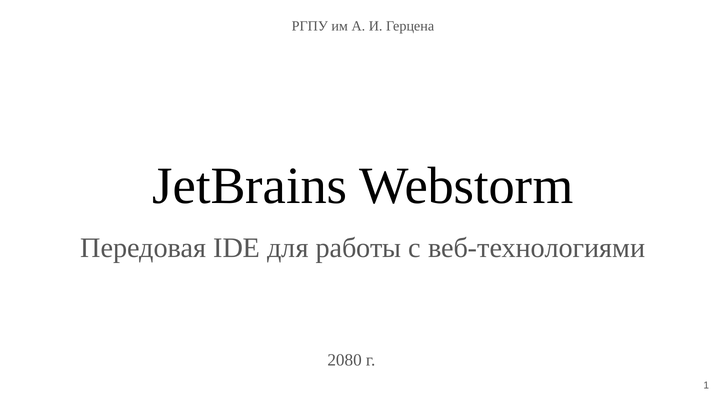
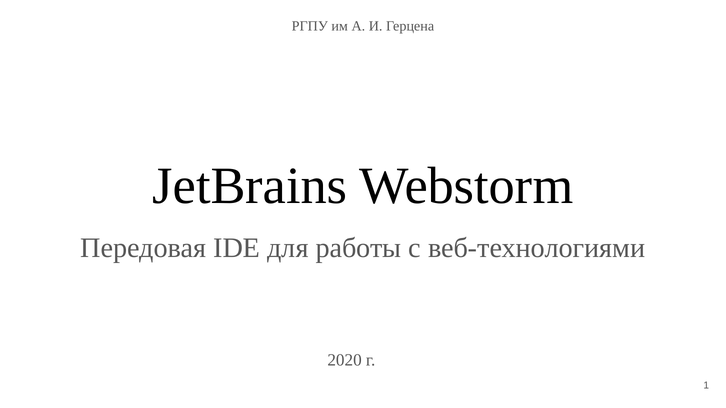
2080: 2080 -> 2020
